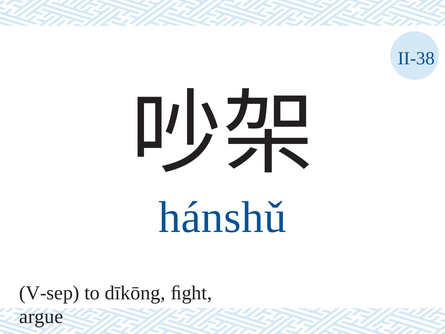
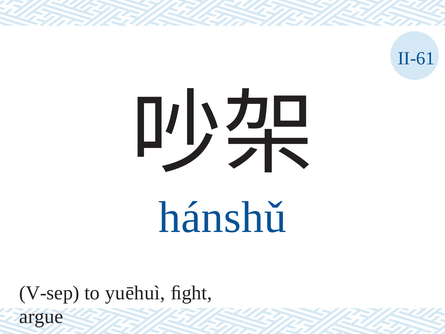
II-38: II-38 -> II-61
dīkōng: dīkōng -> yuēhuì
